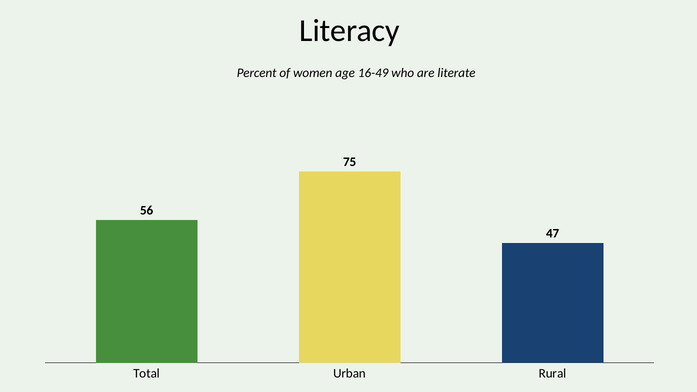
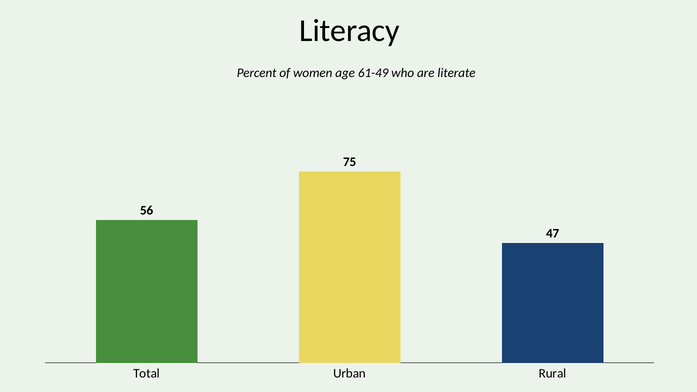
16-49: 16-49 -> 61-49
